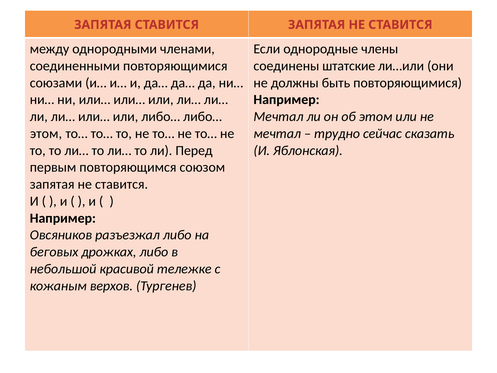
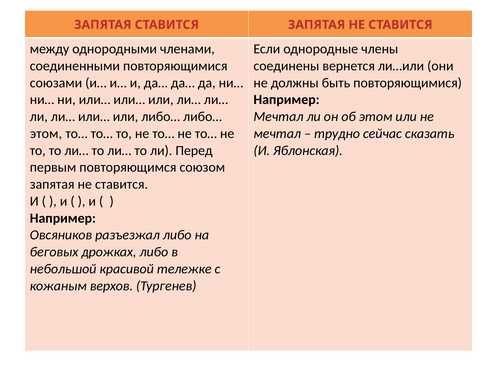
штатские: штатские -> вернется
